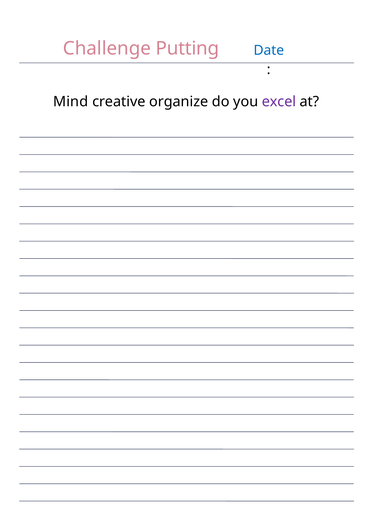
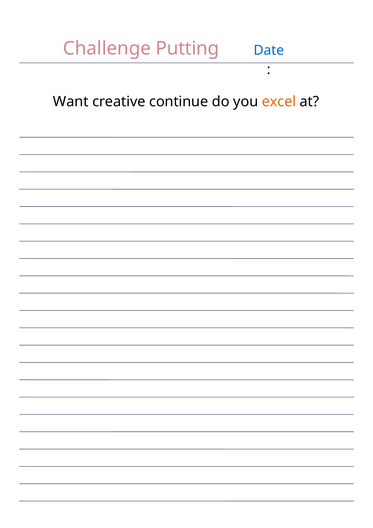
Mind: Mind -> Want
organize: organize -> continue
excel colour: purple -> orange
